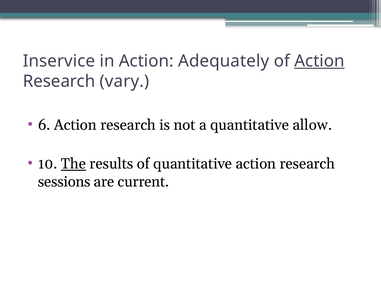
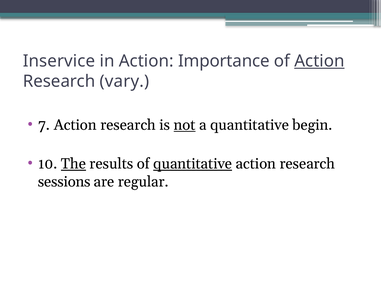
Adequately: Adequately -> Importance
6: 6 -> 7
not underline: none -> present
allow: allow -> begin
quantitative at (193, 164) underline: none -> present
current: current -> regular
